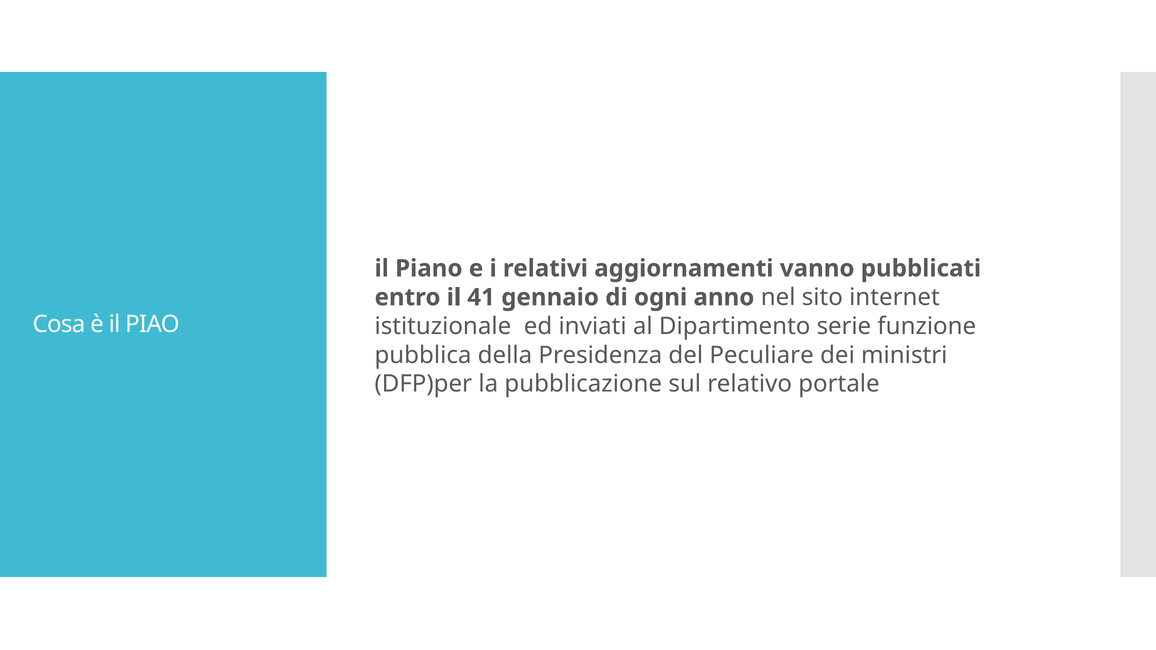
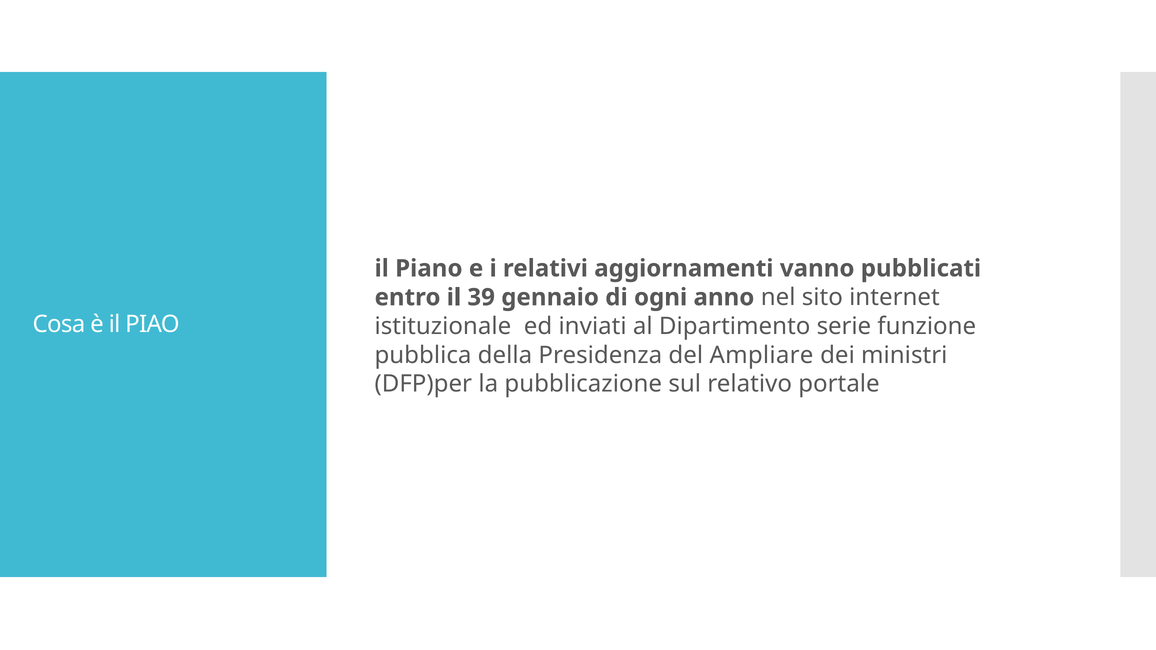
41: 41 -> 39
Peculiare: Peculiare -> Ampliare
